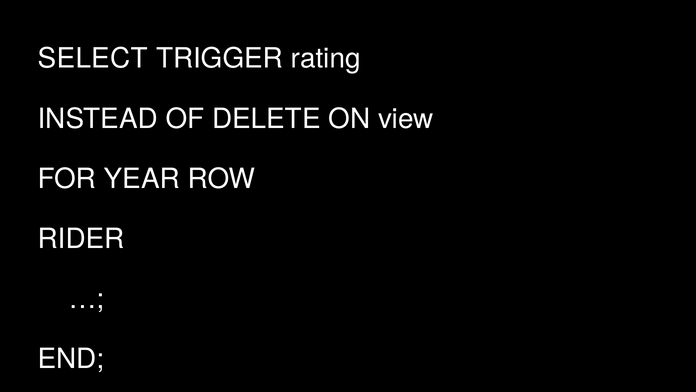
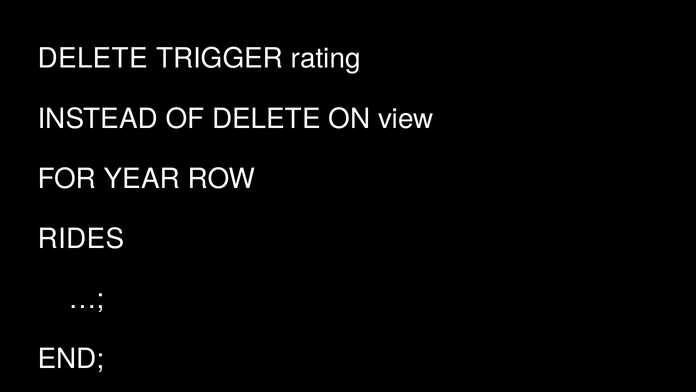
SELECT at (93, 59): SELECT -> DELETE
RIDER: RIDER -> RIDES
